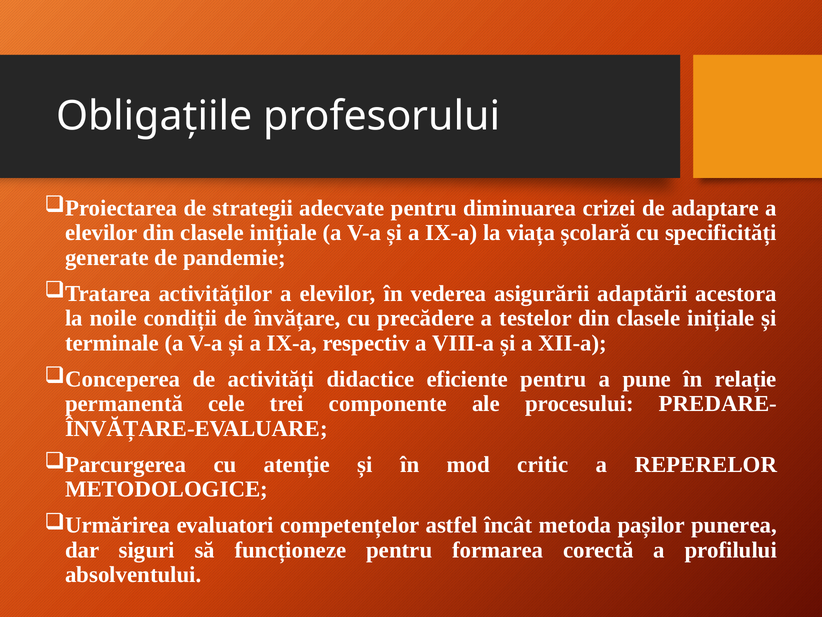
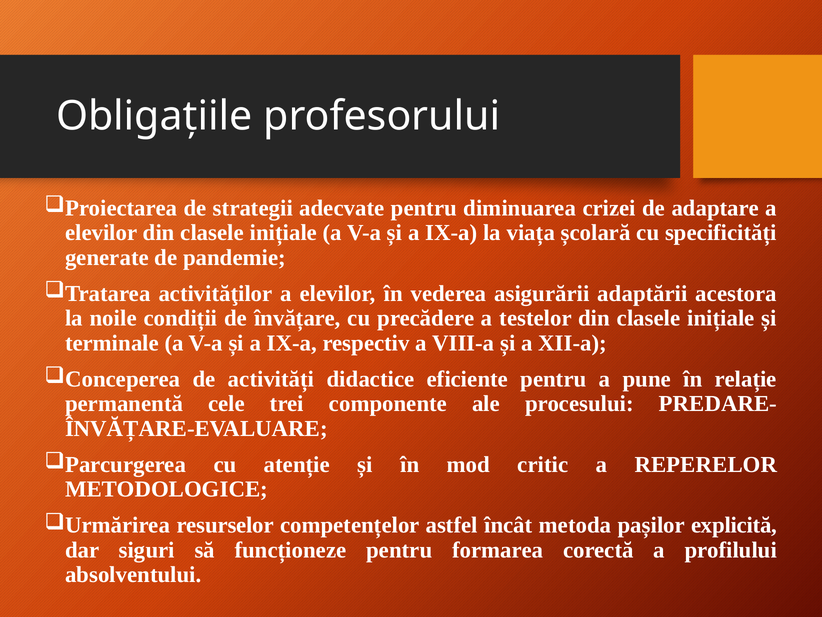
evaluatori: evaluatori -> resurselor
punerea: punerea -> explicită
